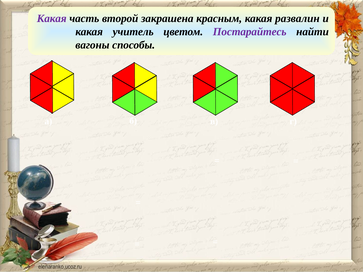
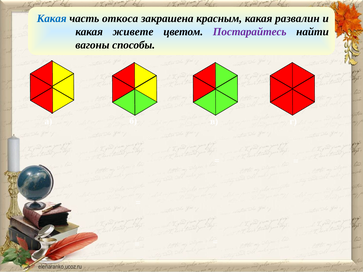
Какая at (52, 18) colour: purple -> blue
второй: второй -> откоса
учитель: учитель -> живете
